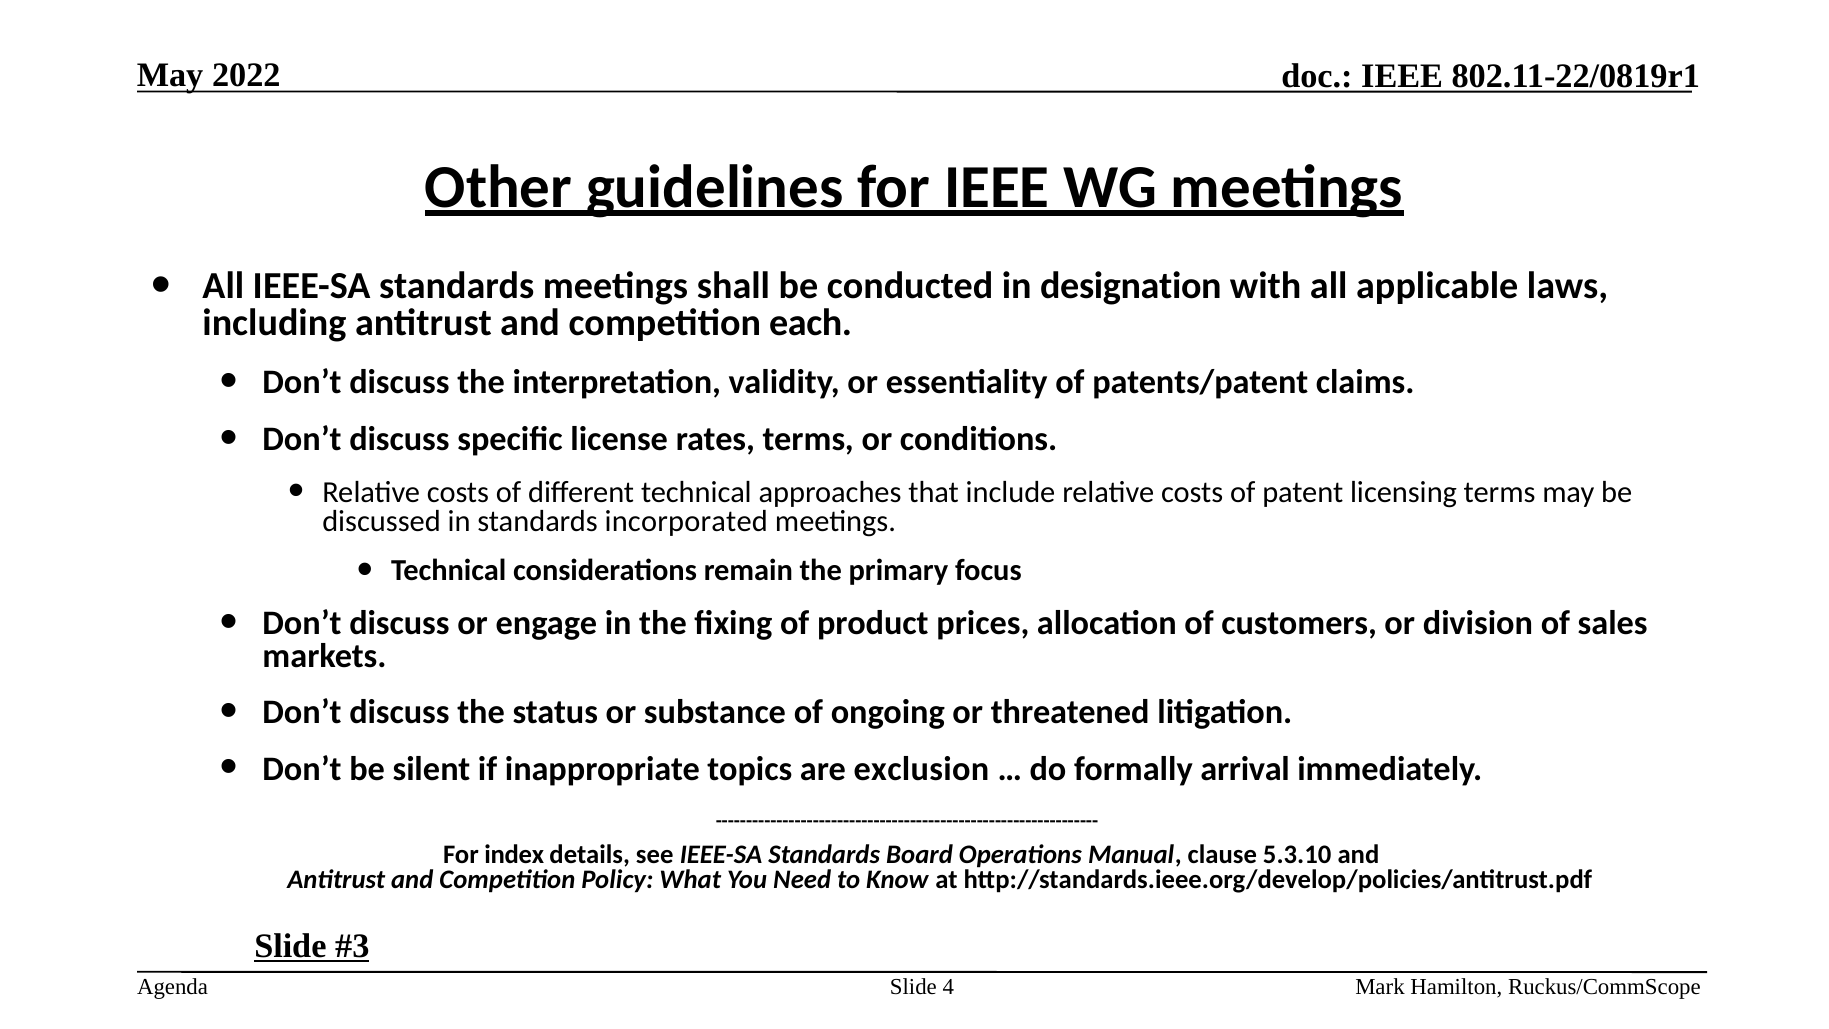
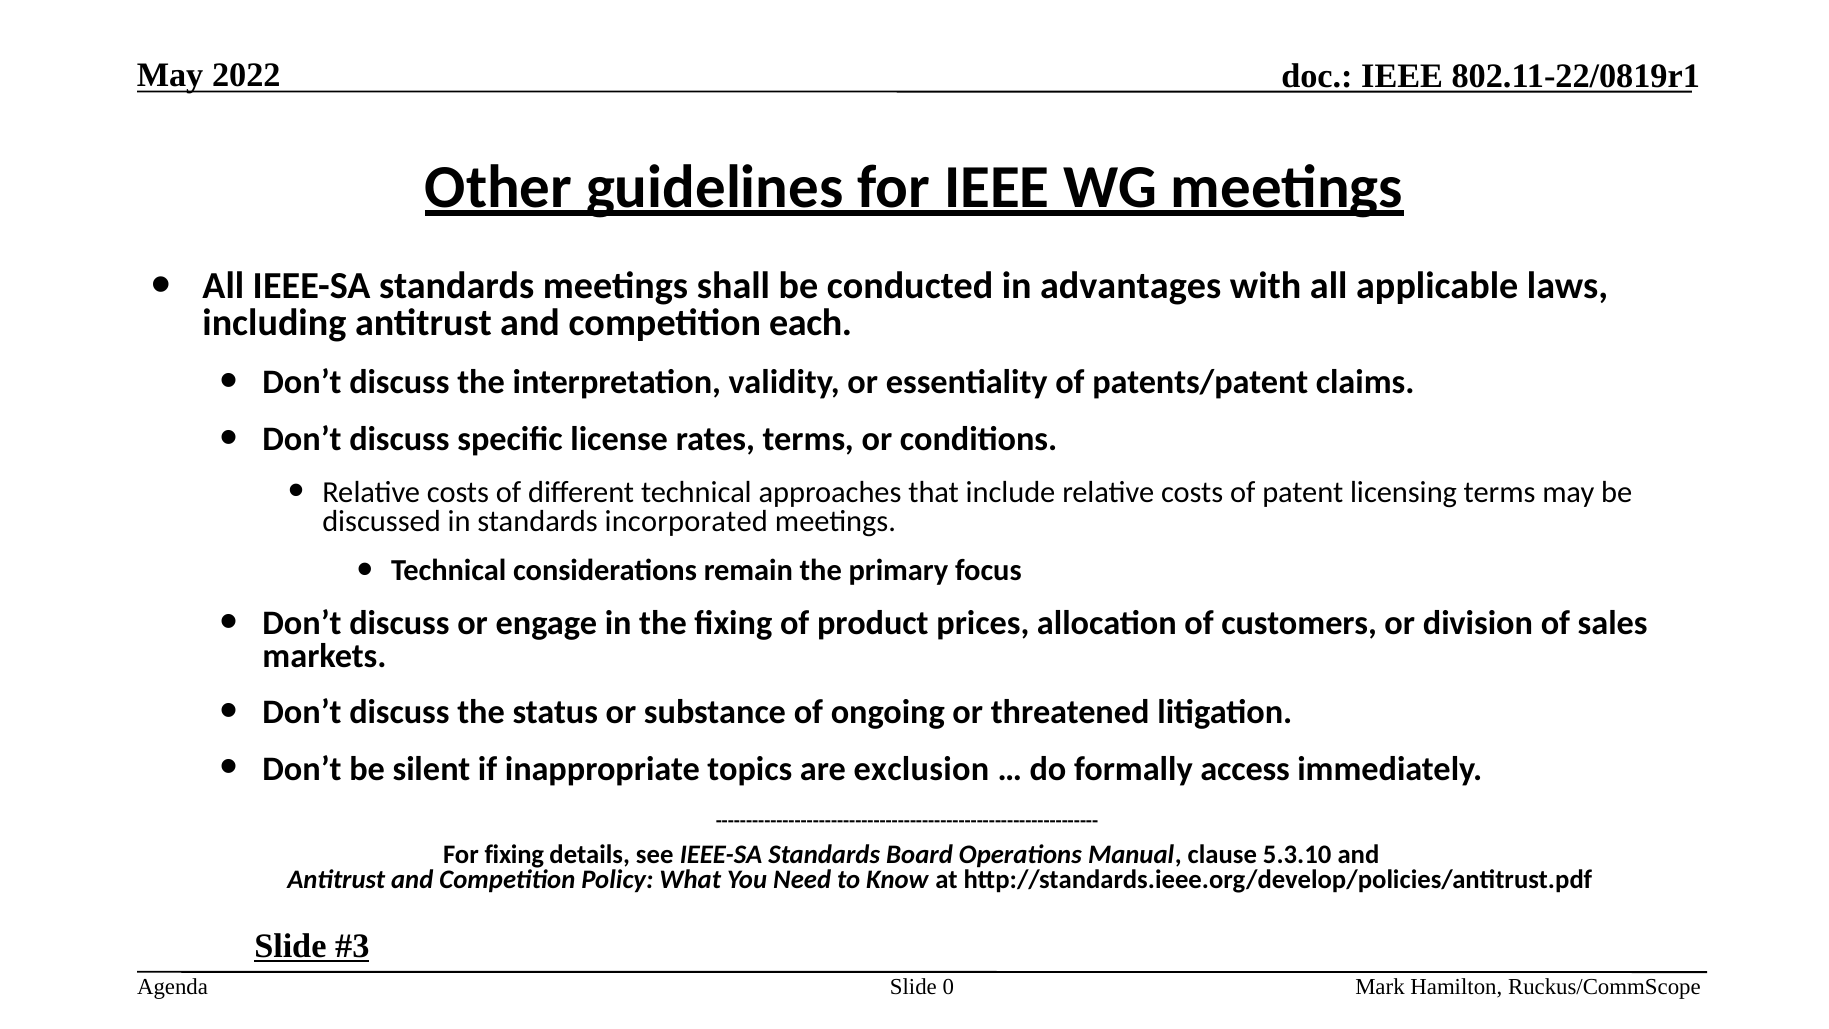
designation: designation -> advantages
arrival: arrival -> access
For index: index -> fixing
4: 4 -> 0
